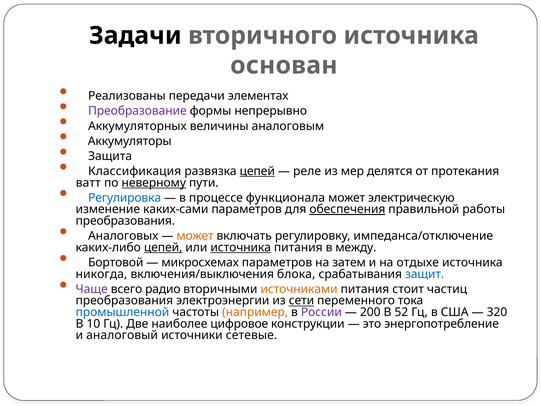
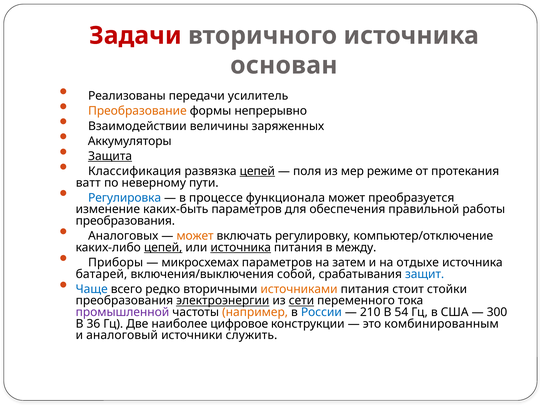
Задачи colour: black -> red
элементах: элементах -> усилитель
Преобразование colour: purple -> orange
Аккумуляторных: Аккумуляторных -> Взаимодействии
аналоговым: аналоговым -> заряженных
Защита underline: none -> present
реле: реле -> поля
делятся: делятся -> режиме
неверному underline: present -> none
электрическую: электрическую -> преобразуется
каких-сами: каких-сами -> каких-быть
обеспечения underline: present -> none
импеданса/отключение: импеданса/отключение -> компьютер/отключение
Бортовой: Бортовой -> Приборы
никогда: никогда -> батарей
блока: блока -> собой
Чаще colour: purple -> blue
радио: радио -> редко
частиц: частиц -> стойки
электроэнергии underline: none -> present
промышленной colour: blue -> purple
России colour: purple -> blue
200: 200 -> 210
52: 52 -> 54
320: 320 -> 300
10: 10 -> 36
энергопотребление: энергопотребление -> комбинированным
сетевые: сетевые -> служить
